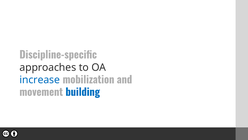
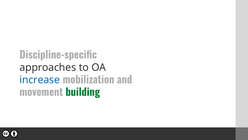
building colour: blue -> green
